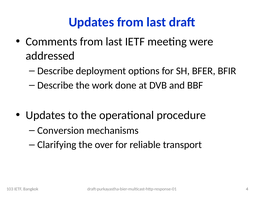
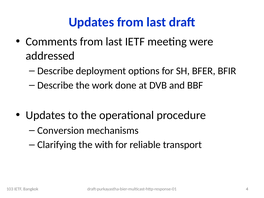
over: over -> with
